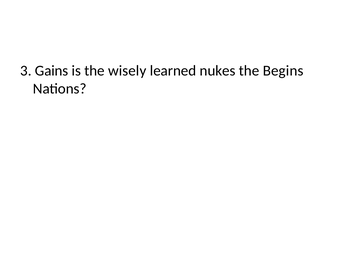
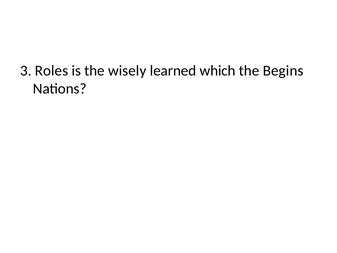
Gains: Gains -> Roles
nukes: nukes -> which
